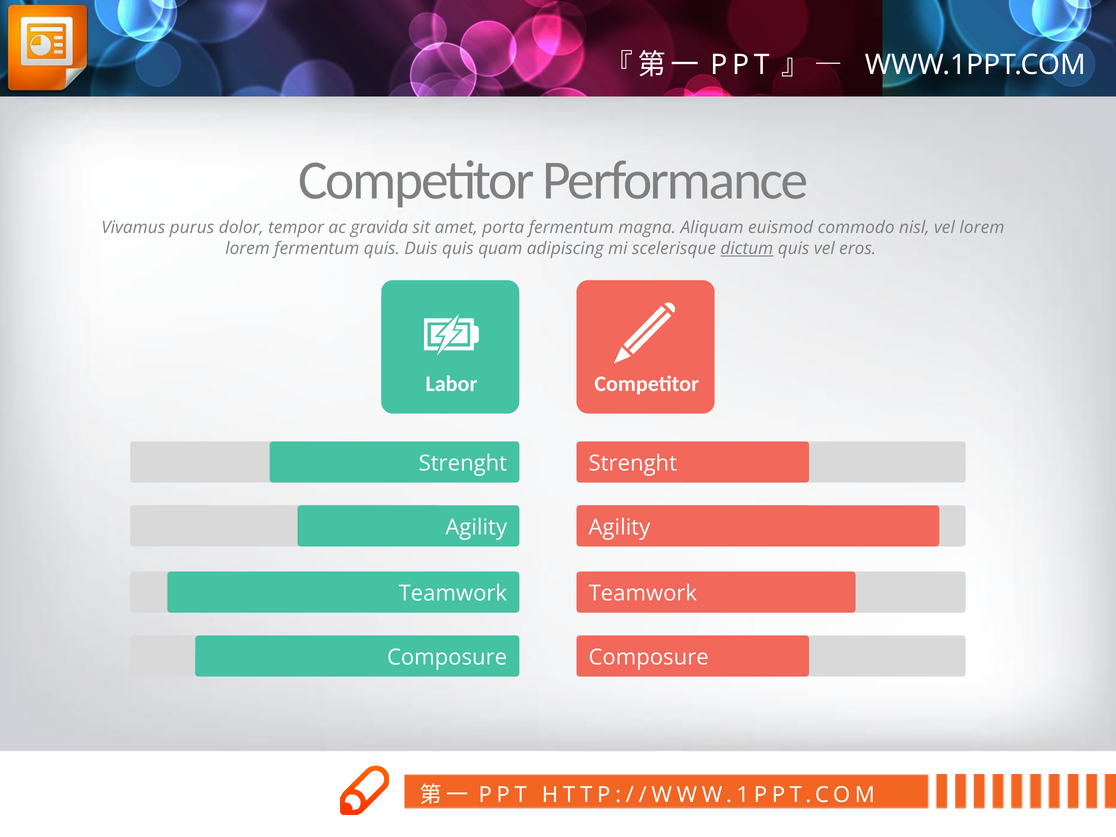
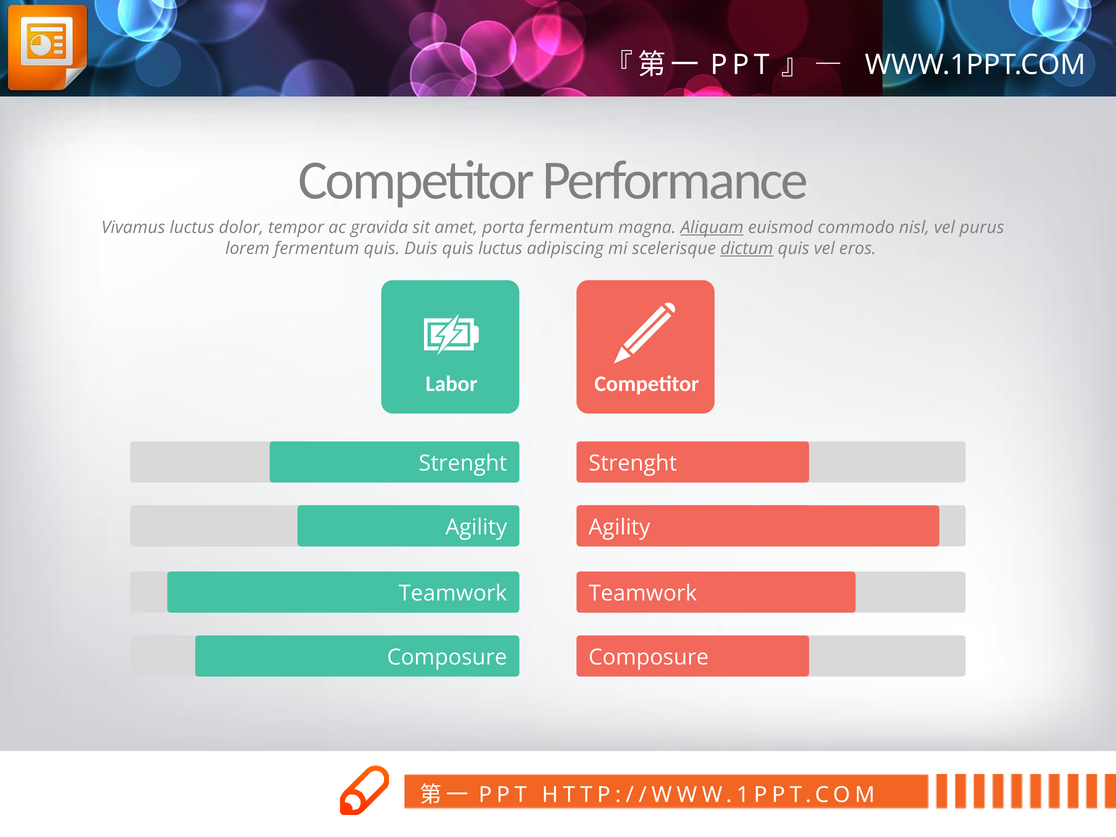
Vivamus purus: purus -> luctus
Aliquam underline: none -> present
vel lorem: lorem -> purus
quis quam: quam -> luctus
